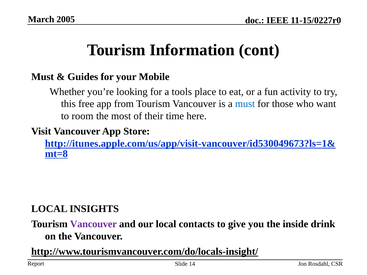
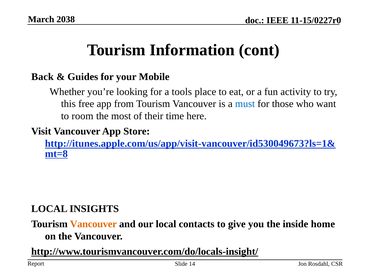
2005: 2005 -> 2038
Must at (43, 77): Must -> Back
Vancouver at (93, 224) colour: purple -> orange
drink: drink -> home
